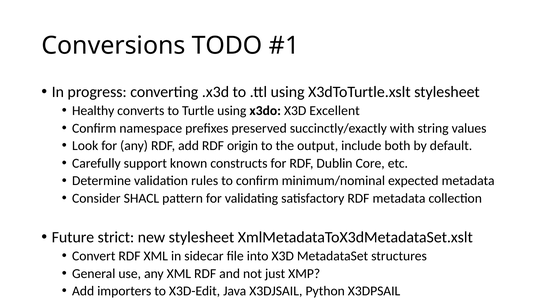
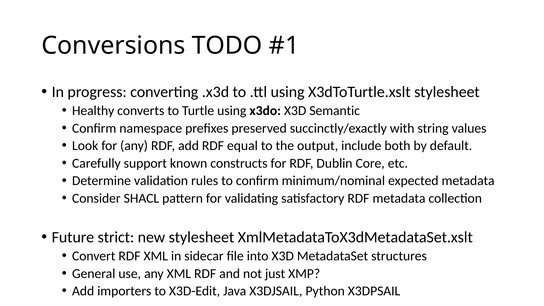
Excellent: Excellent -> Semantic
origin: origin -> equal
